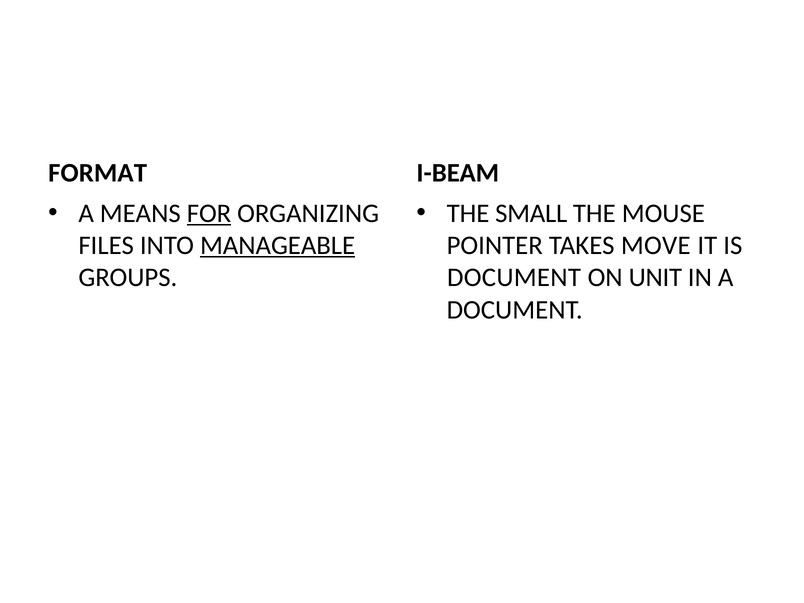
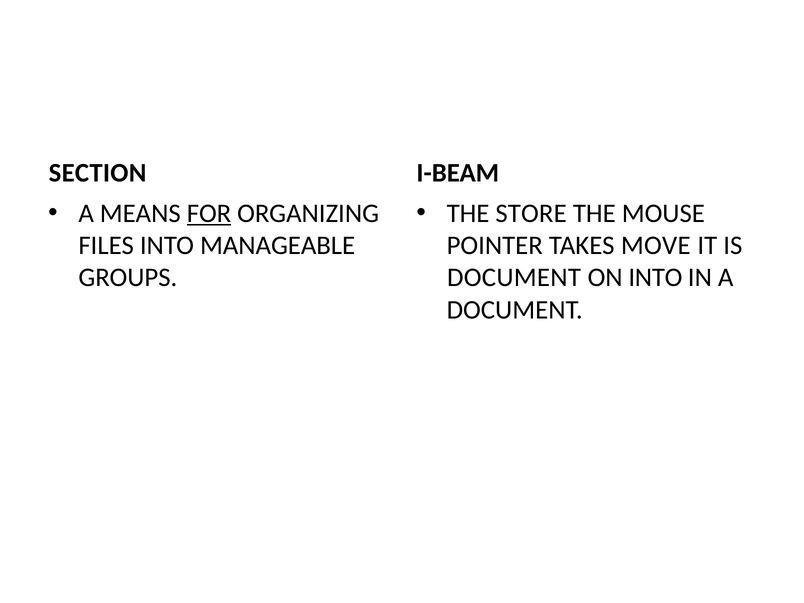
FORMAT: FORMAT -> SECTION
SMALL: SMALL -> STORE
MANAGEABLE underline: present -> none
ON UNIT: UNIT -> INTO
